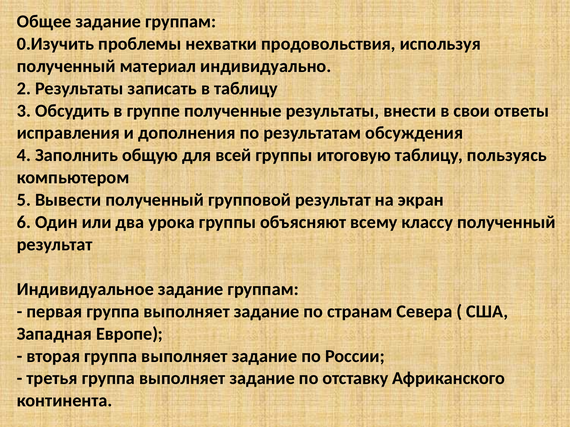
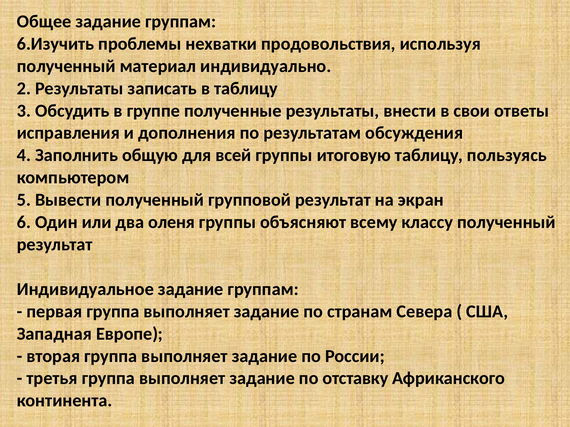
0.Изучить: 0.Изучить -> 6.Изучить
урока: урока -> оленя
